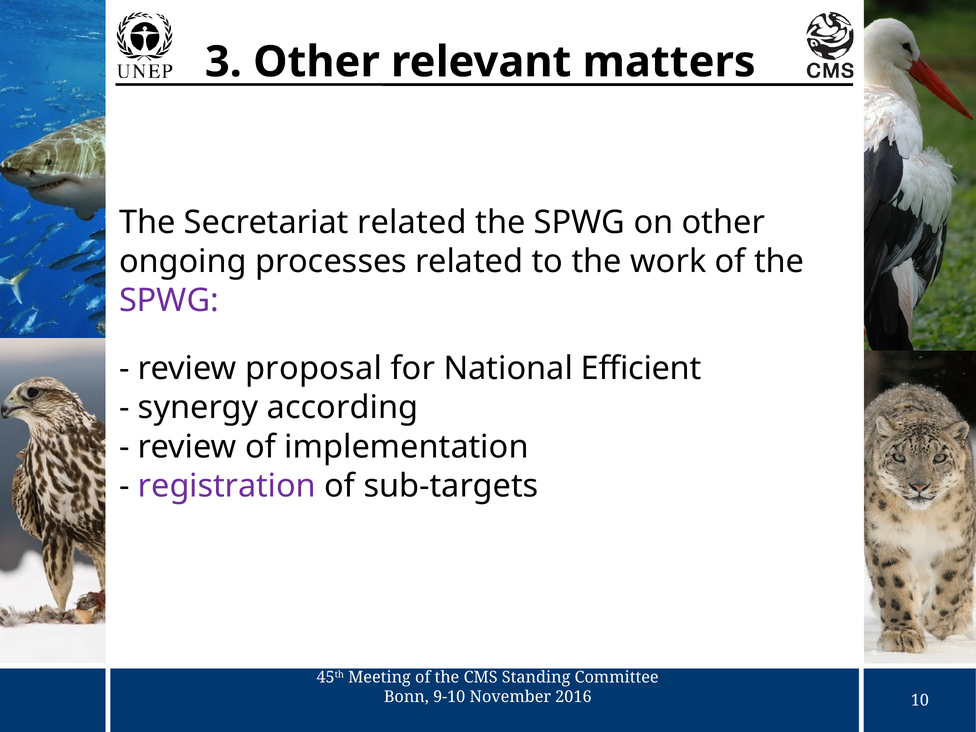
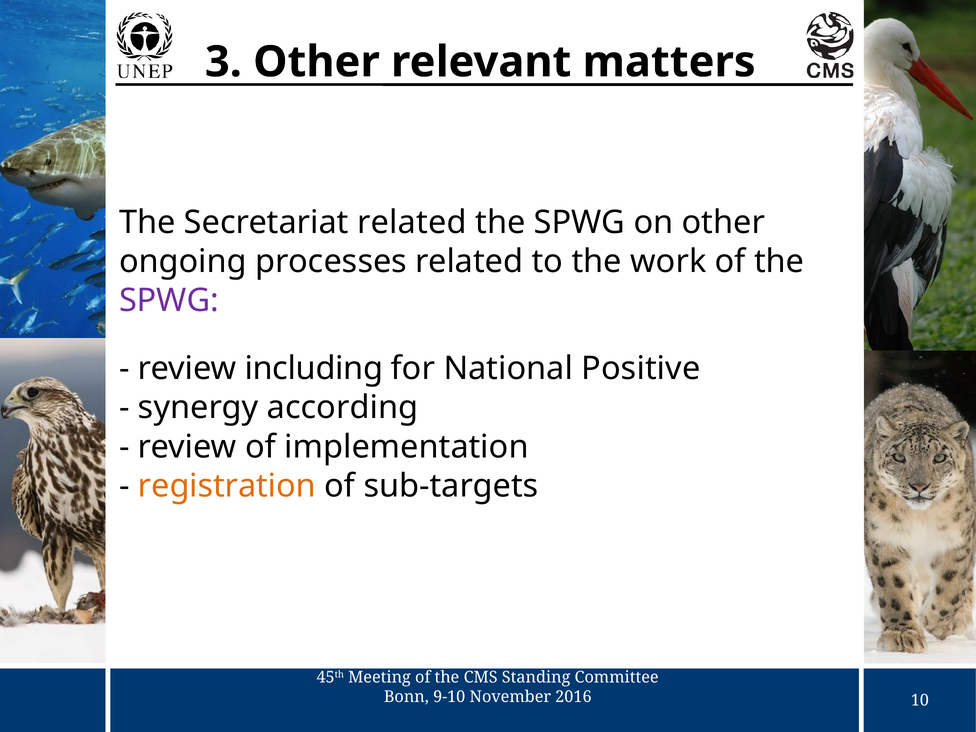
proposal: proposal -> including
Efficient: Efficient -> Positive
registration colour: purple -> orange
